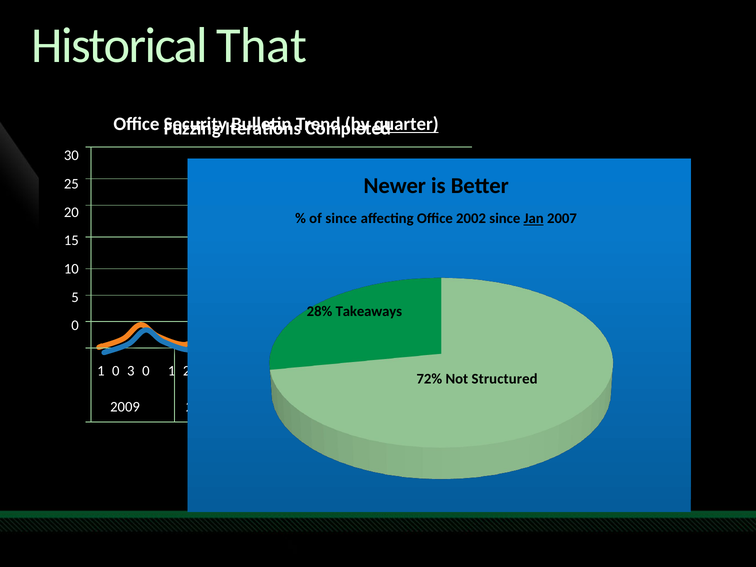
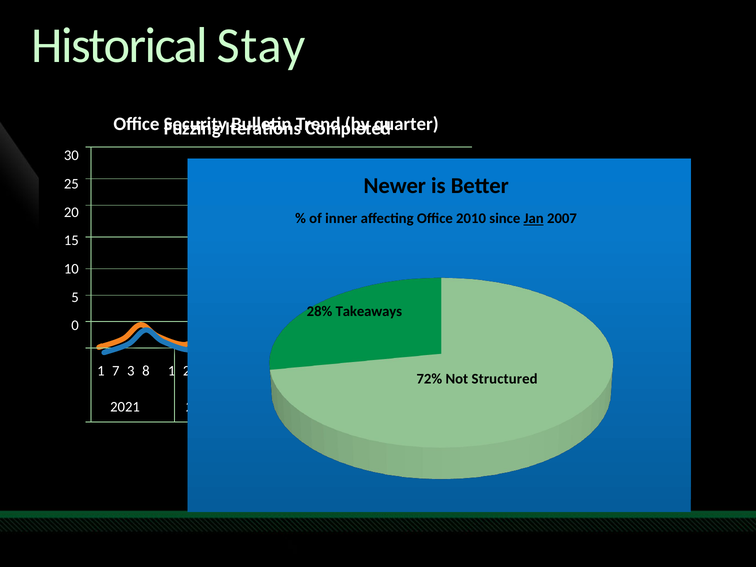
That: That -> Stay
quarter underline: present -> none
of since: since -> inner
2002: 2002 -> 2010
1 0: 0 -> 7
3 0: 0 -> 8
2009: 2009 -> 2021
